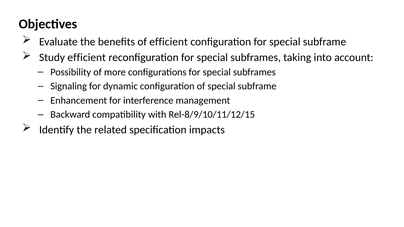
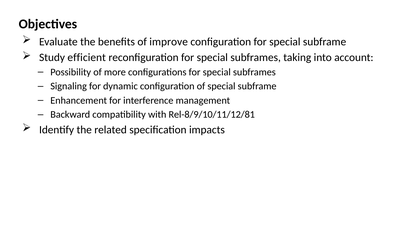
of efficient: efficient -> improve
Rel-8/9/10/11/12/15: Rel-8/9/10/11/12/15 -> Rel-8/9/10/11/12/81
